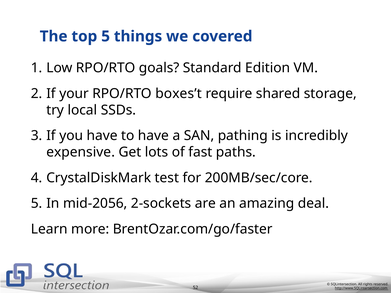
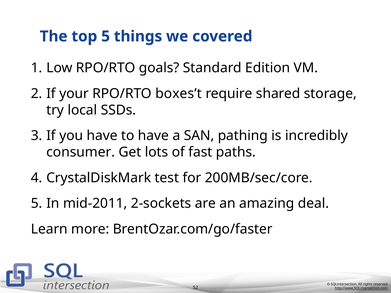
expensive: expensive -> consumer
mid-2056: mid-2056 -> mid-2011
